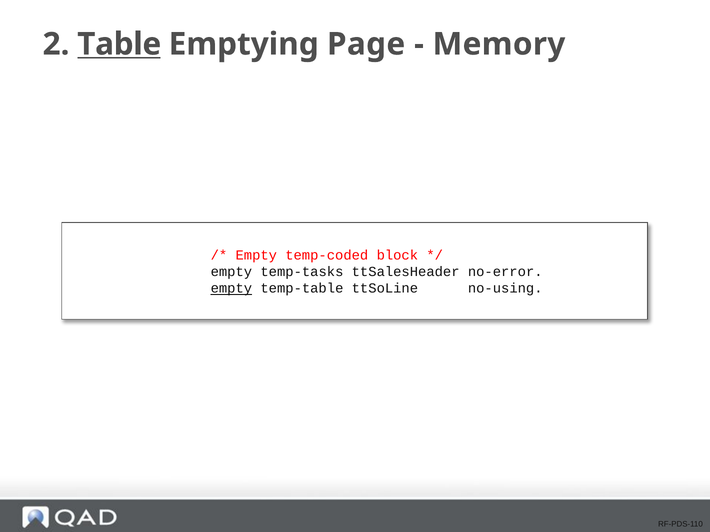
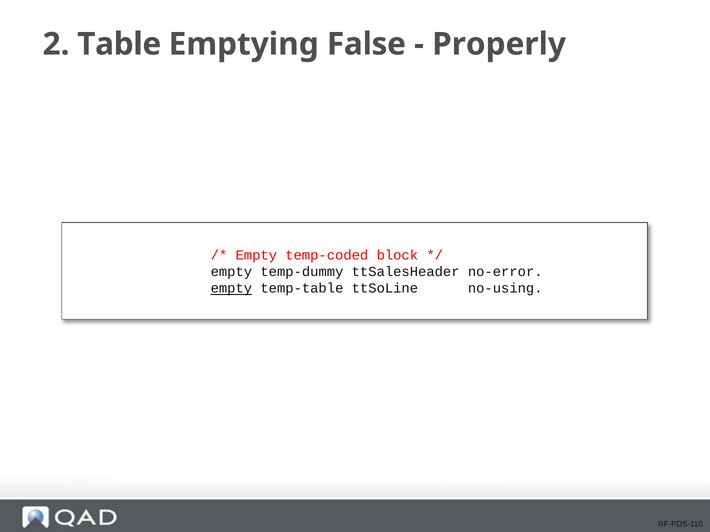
Table underline: present -> none
Page: Page -> False
Memory: Memory -> Properly
temp-tasks: temp-tasks -> temp-dummy
